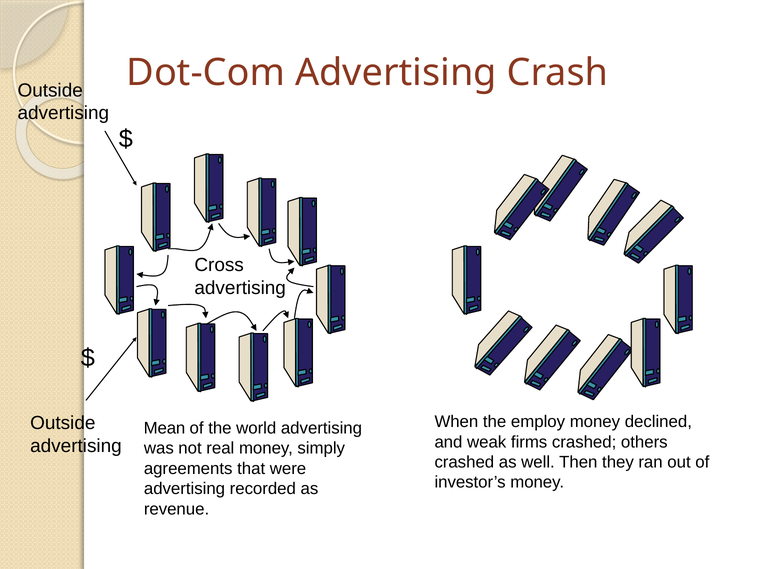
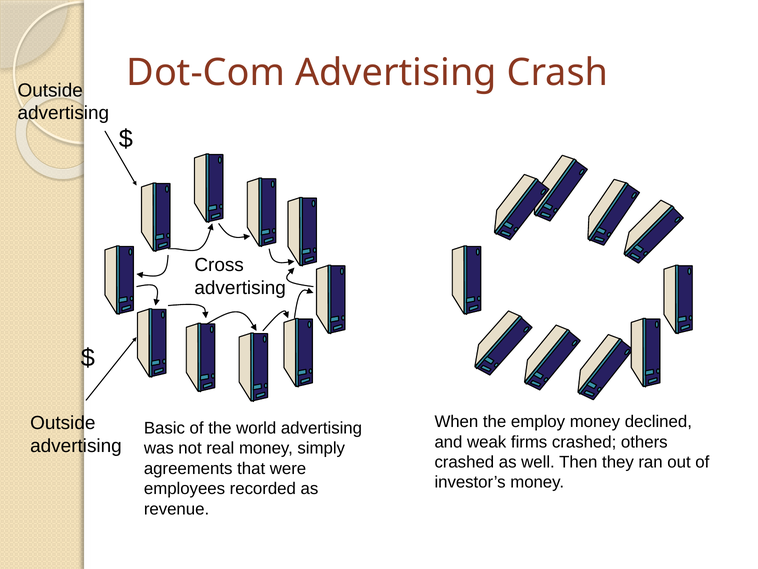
Mean: Mean -> Basic
advertising at (185, 488): advertising -> employees
